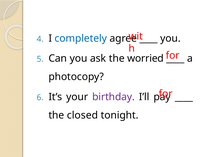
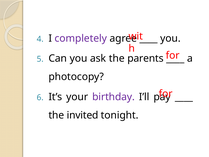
completely colour: blue -> purple
worried: worried -> parents
closed: closed -> invited
